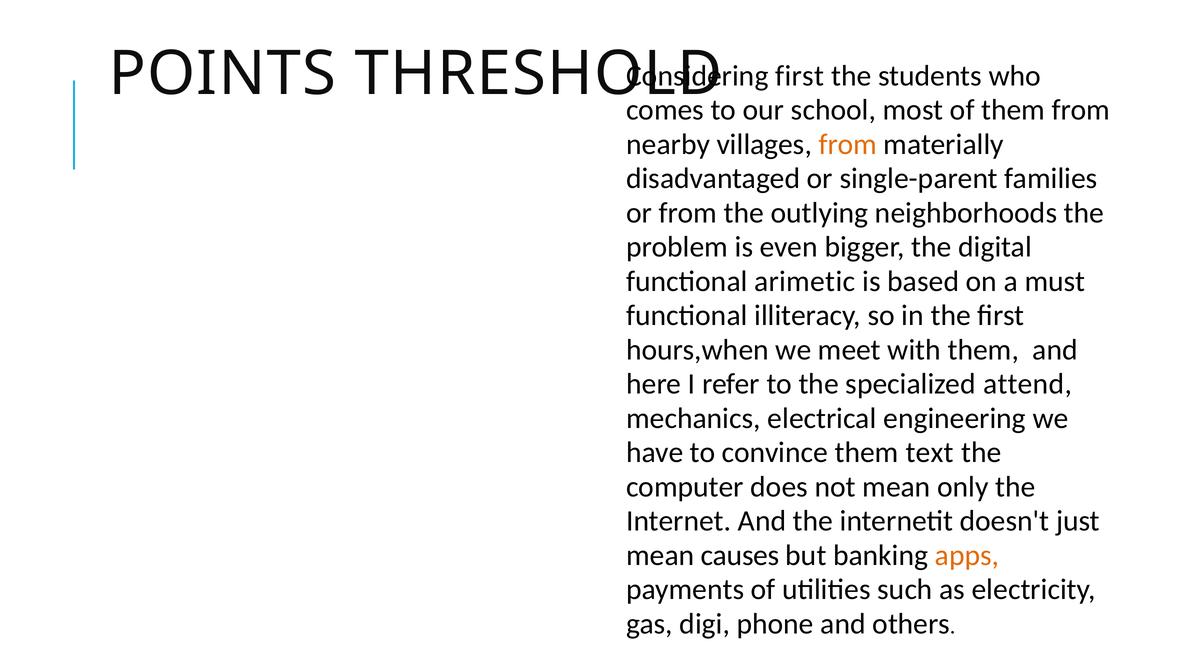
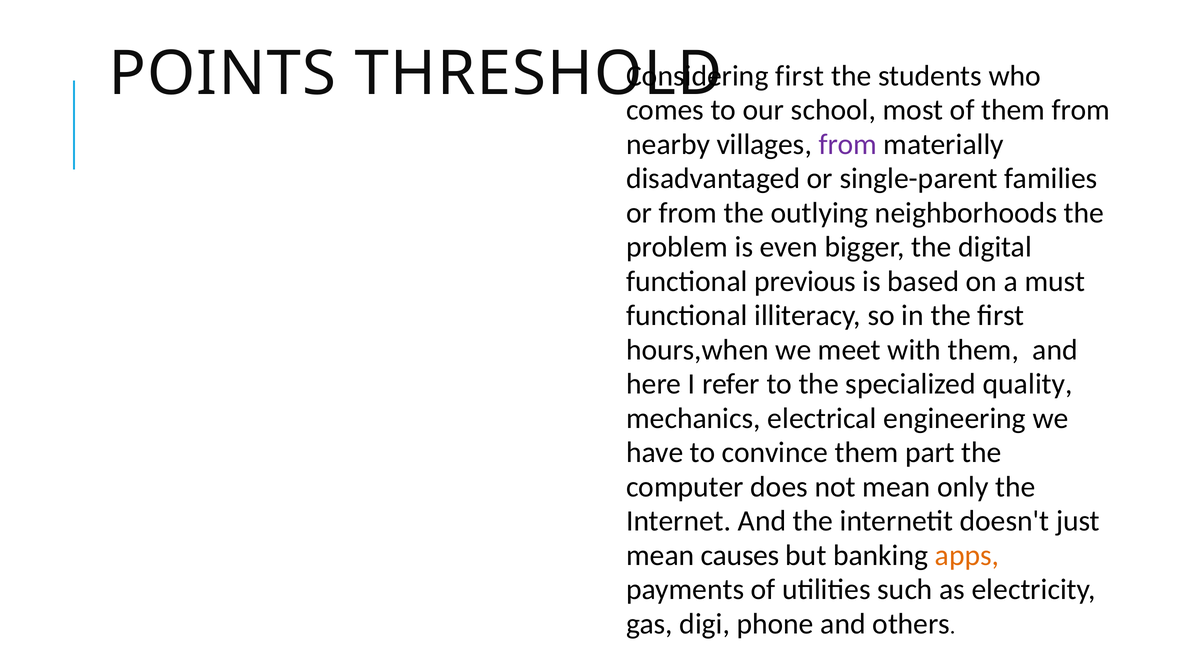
from at (848, 144) colour: orange -> purple
arimetic: arimetic -> previous
attend: attend -> quality
text: text -> part
